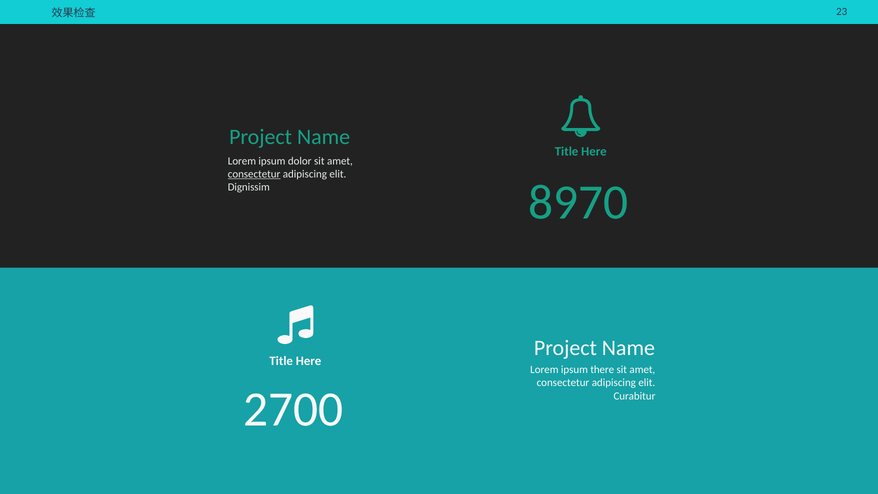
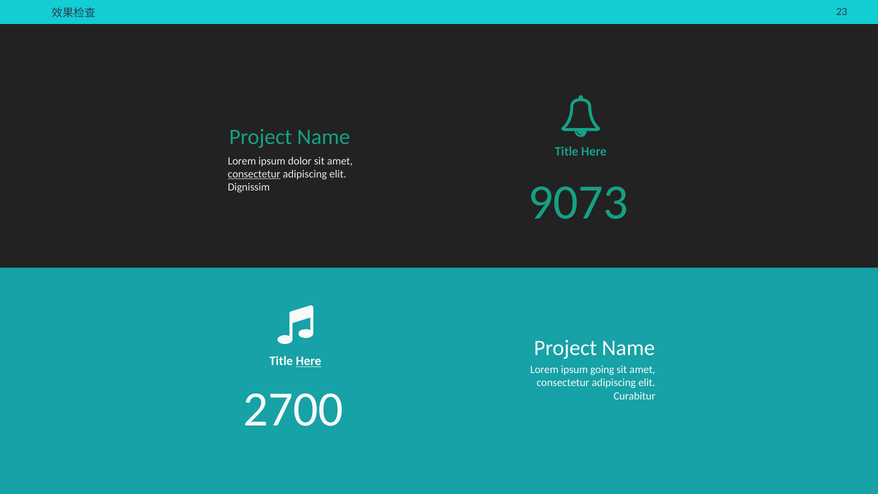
8970: 8970 -> 9073
Here at (309, 361) underline: none -> present
there: there -> going
